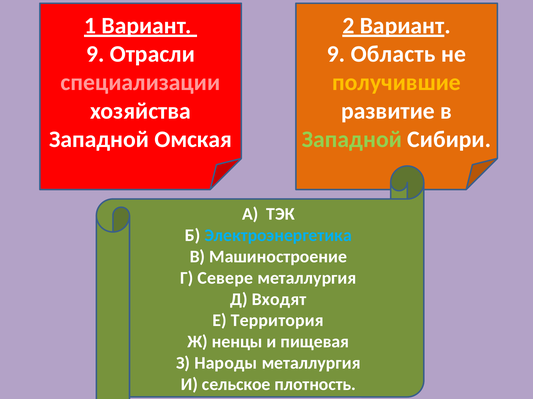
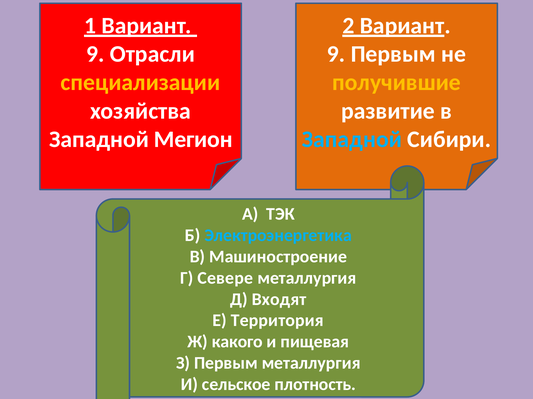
9 Область: Область -> Первым
специализации colour: pink -> yellow
Омская: Омская -> Мегион
Западной at (352, 140) colour: light green -> light blue
ненцы: ненцы -> какого
З Народы: Народы -> Первым
